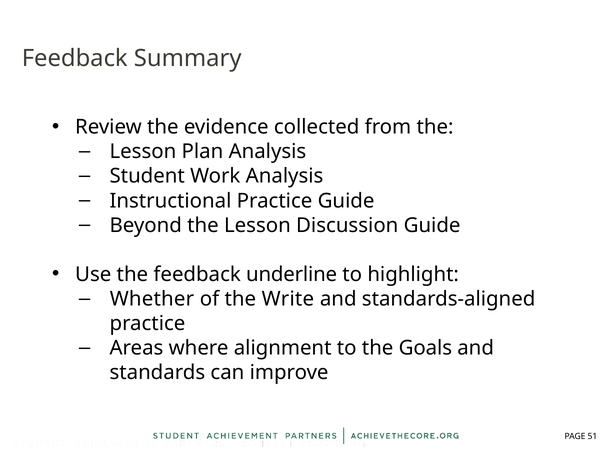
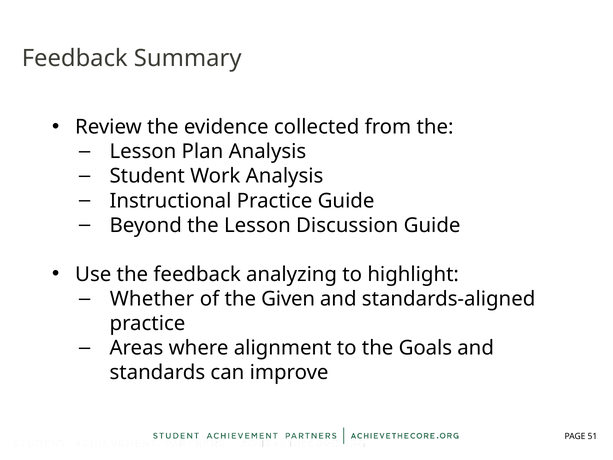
underline: underline -> analyzing
Write: Write -> Given
